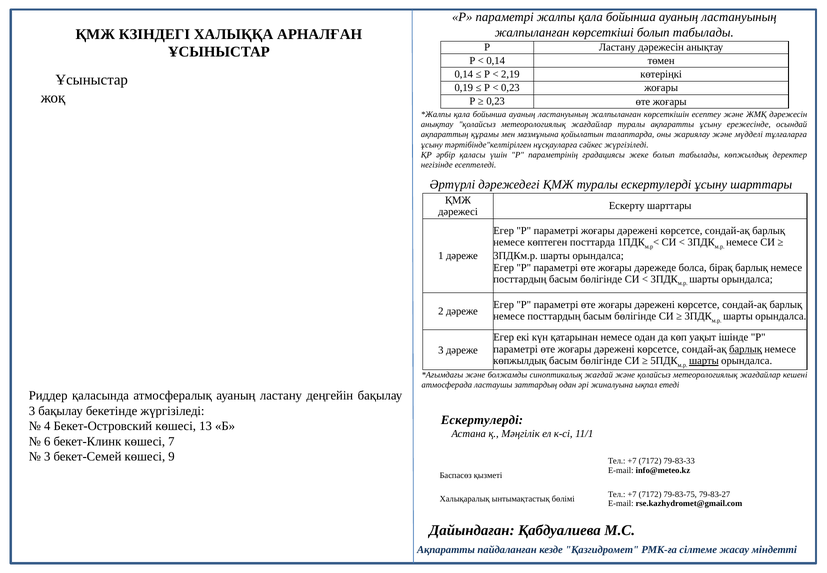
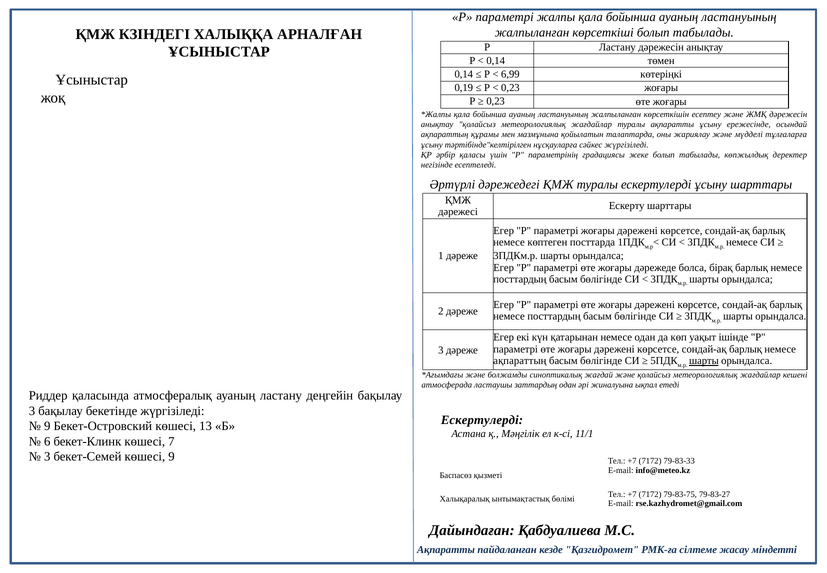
2,19: 2,19 -> 6,99
барлық at (746, 349) underline: present -> none
көпжылдық at (520, 361): көпжылдық -> ақпараттың
4 at (47, 426): 4 -> 9
